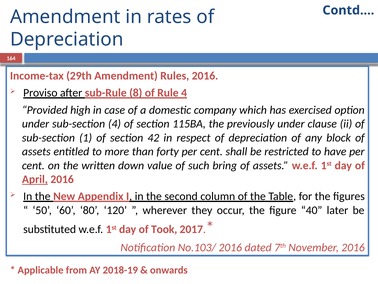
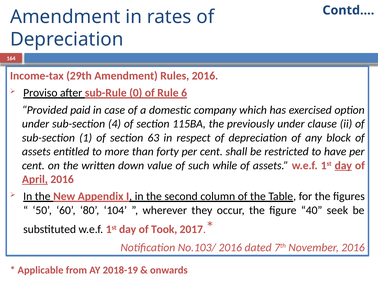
8: 8 -> 0
Rule 4: 4 -> 6
high: high -> paid
42: 42 -> 63
bring: bring -> while
day at (343, 165) underline: none -> present
120: 120 -> 104
later: later -> seek
